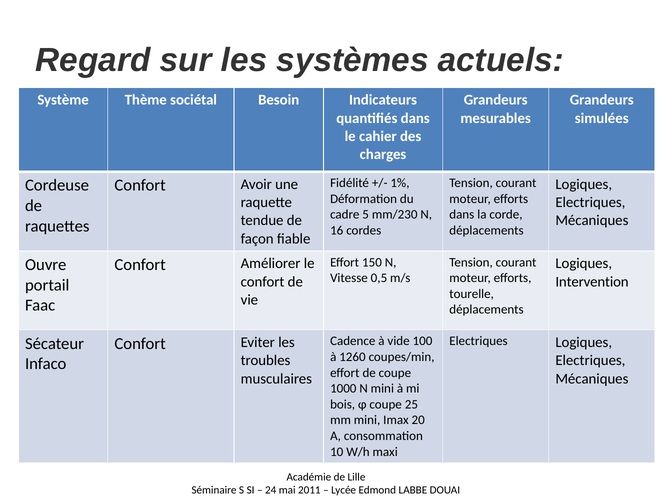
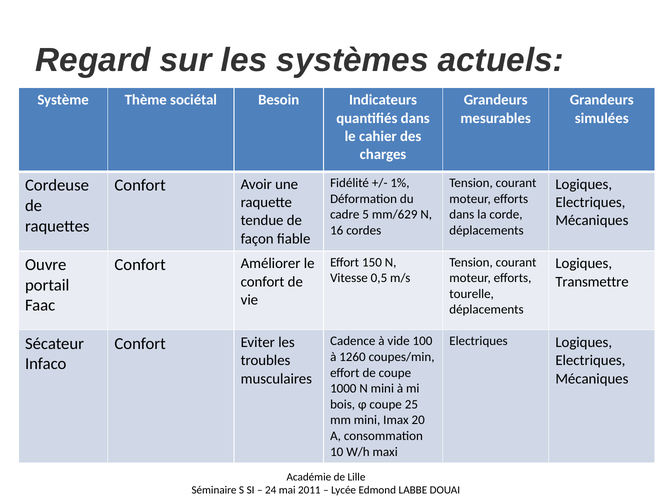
mm/230: mm/230 -> mm/629
Intervention: Intervention -> Transmettre
